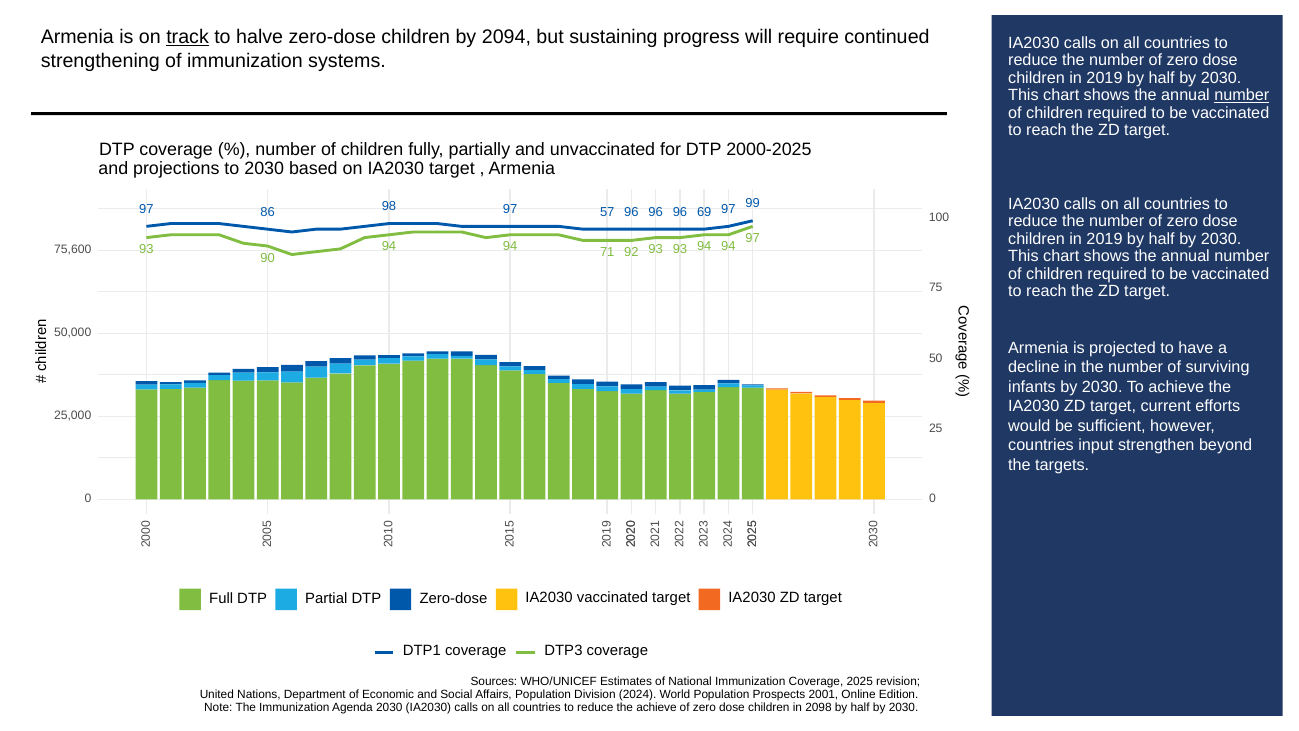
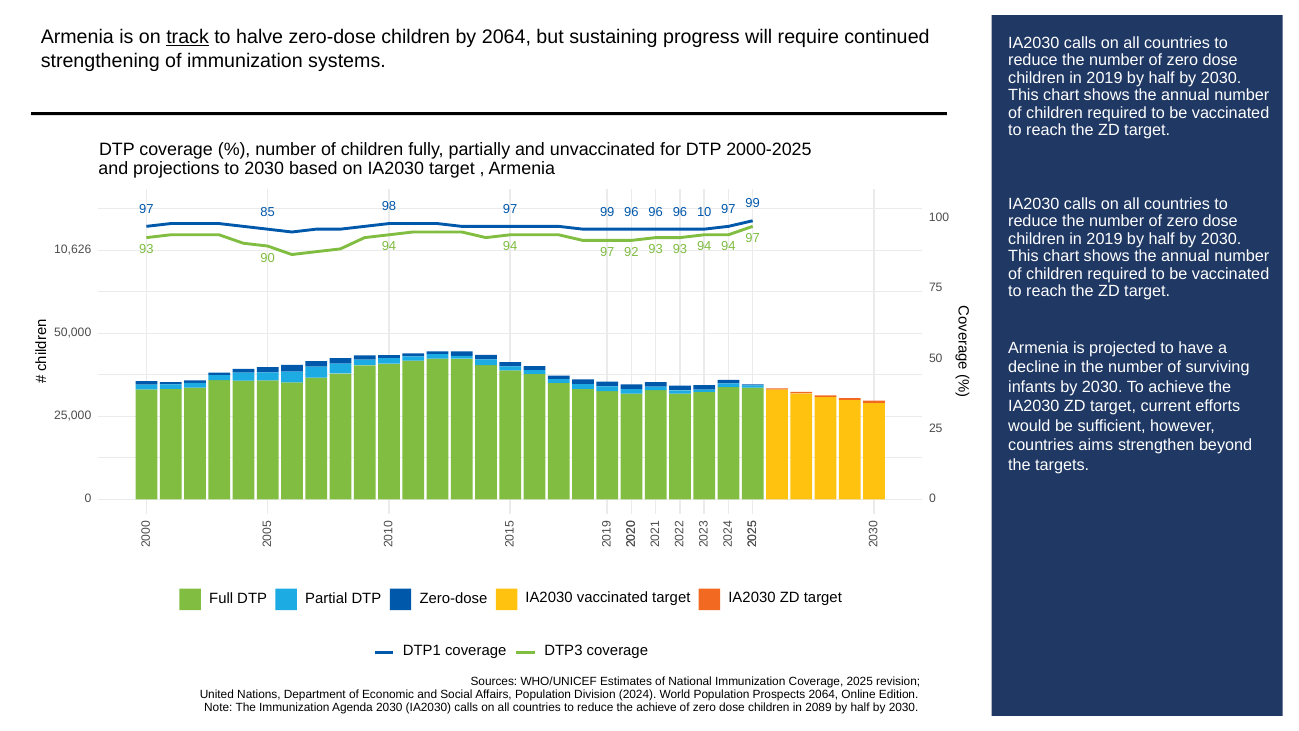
by 2094: 2094 -> 2064
number at (1242, 95) underline: present -> none
86: 86 -> 85
98 97 57: 57 -> 99
69: 69 -> 10
71 at (607, 252): 71 -> 97
75,600: 75,600 -> 10,626
input: input -> aims
Prospects 2001: 2001 -> 2064
2098: 2098 -> 2089
